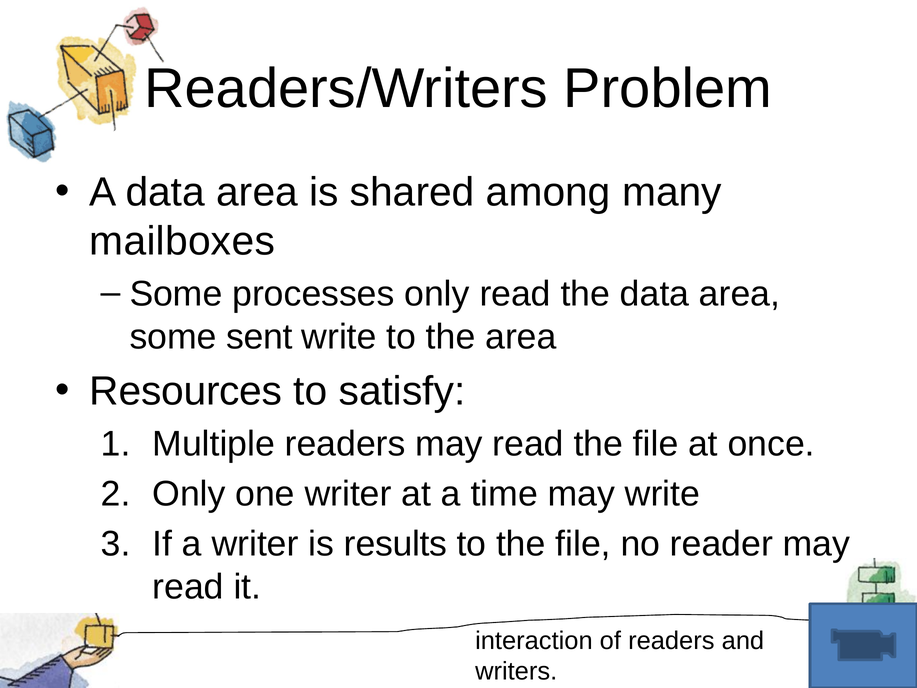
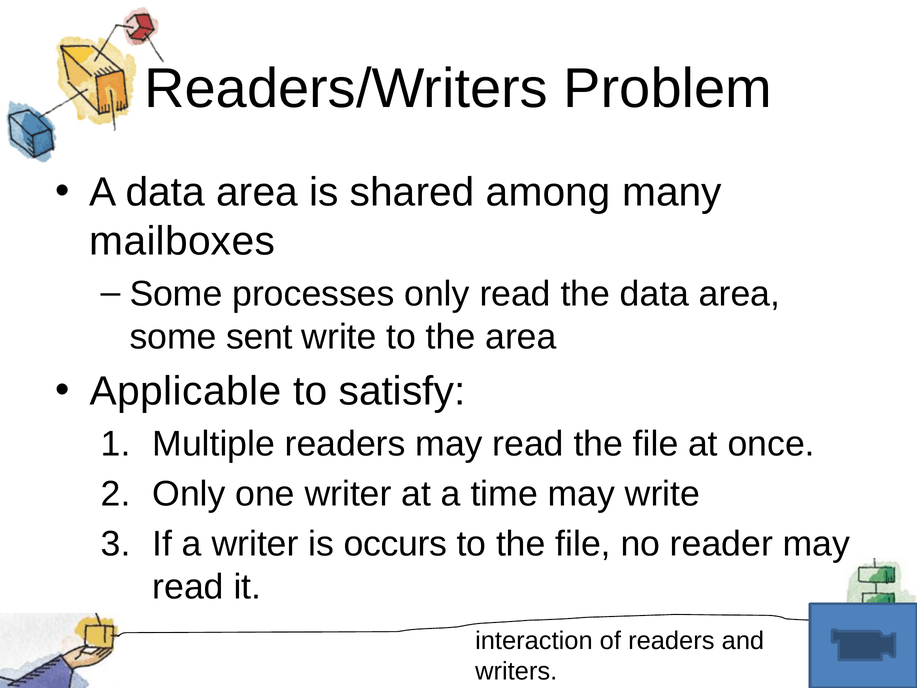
Resources: Resources -> Applicable
results: results -> occurs
